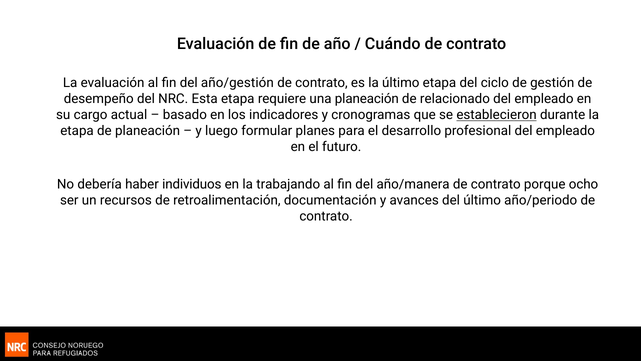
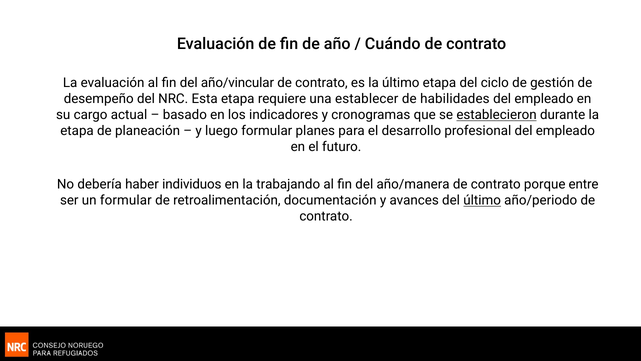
año/gestión: año/gestión -> año/vincular
una planeación: planeación -> establecer
relacionado: relacionado -> habilidades
ocho: ocho -> entre
un recursos: recursos -> formular
último at (482, 200) underline: none -> present
